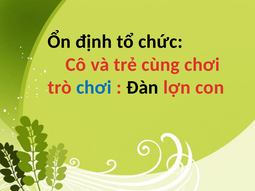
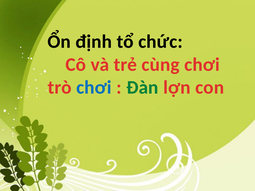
Đàn colour: black -> green
